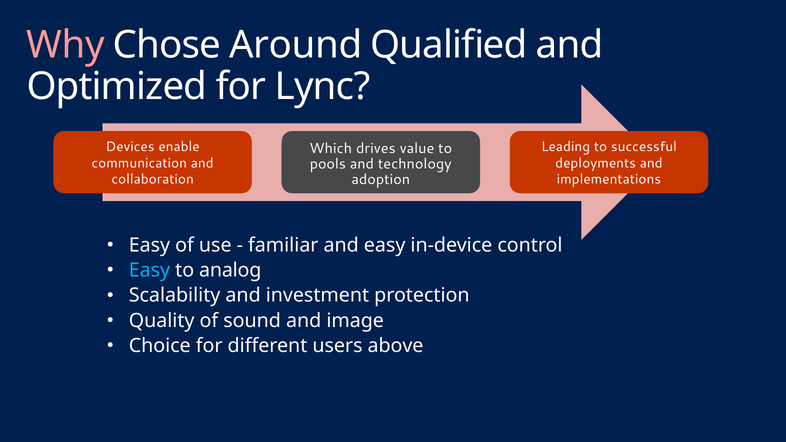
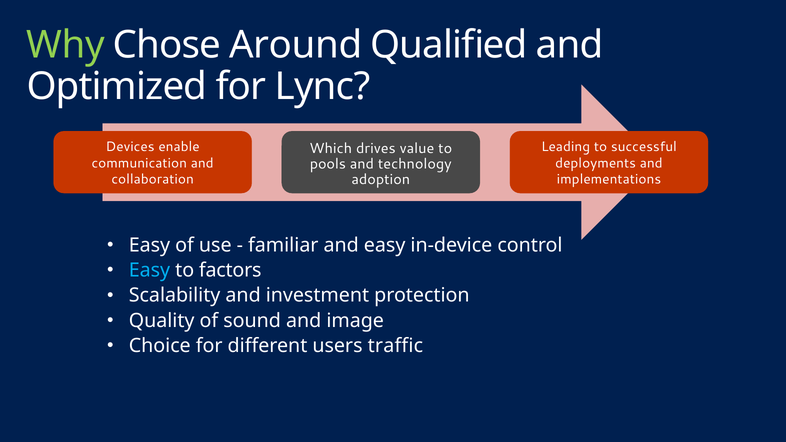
Why colour: pink -> light green
analog: analog -> factors
above: above -> traffic
